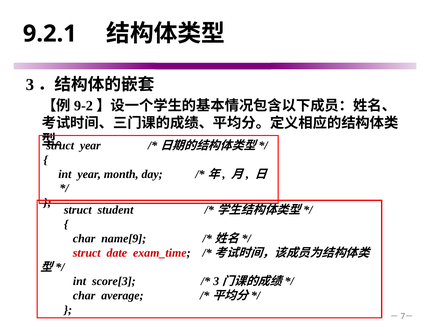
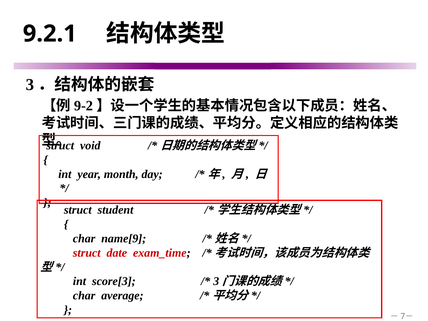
year at (90, 146): year -> void
